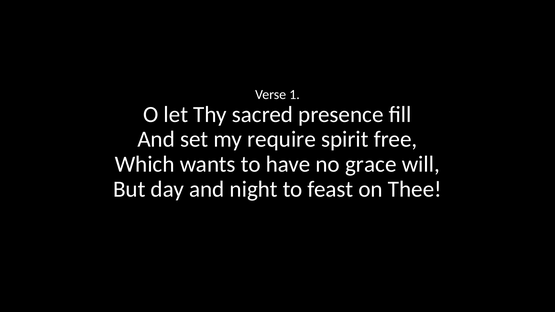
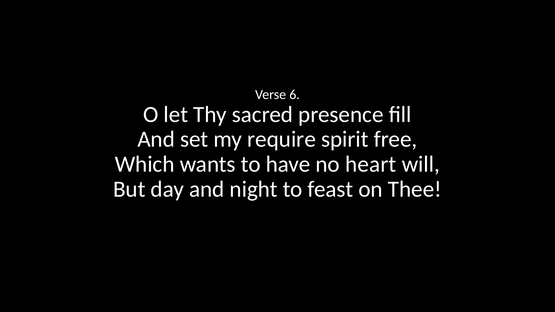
1: 1 -> 6
grace: grace -> heart
